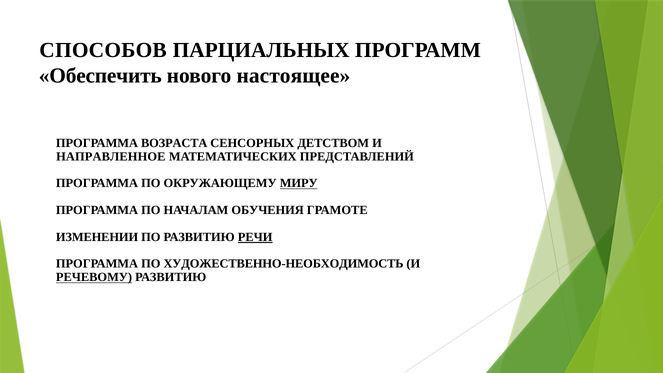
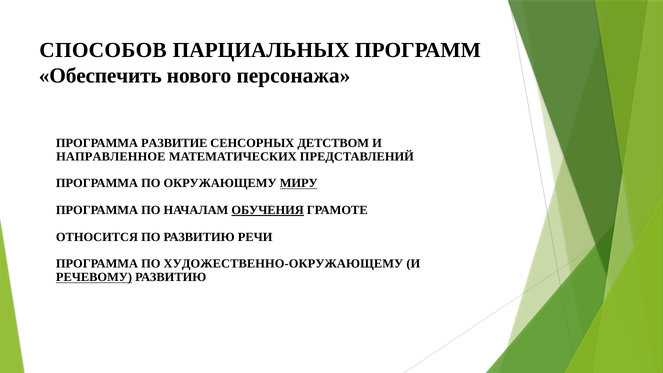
настоящее: настоящее -> персонажа
ВОЗРАСТА: ВОЗРАСТА -> РАЗВИТИЕ
ОБУЧЕНИЯ underline: none -> present
ИЗМЕНЕНИИ: ИЗМЕНЕНИИ -> ОТНОСИТСЯ
РЕЧИ underline: present -> none
ХУДОЖЕСТВЕННО-НЕОБХОДИМОСТЬ: ХУДОЖЕСТВЕННО-НЕОБХОДИМОСТЬ -> ХУДОЖЕСТВЕННО-ОКРУЖАЮЩЕМУ
